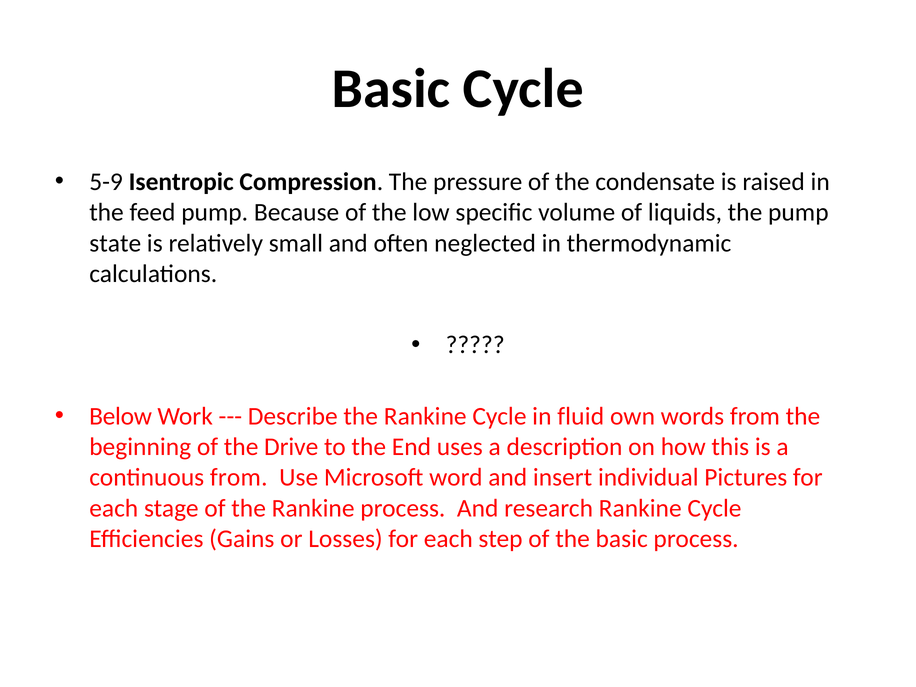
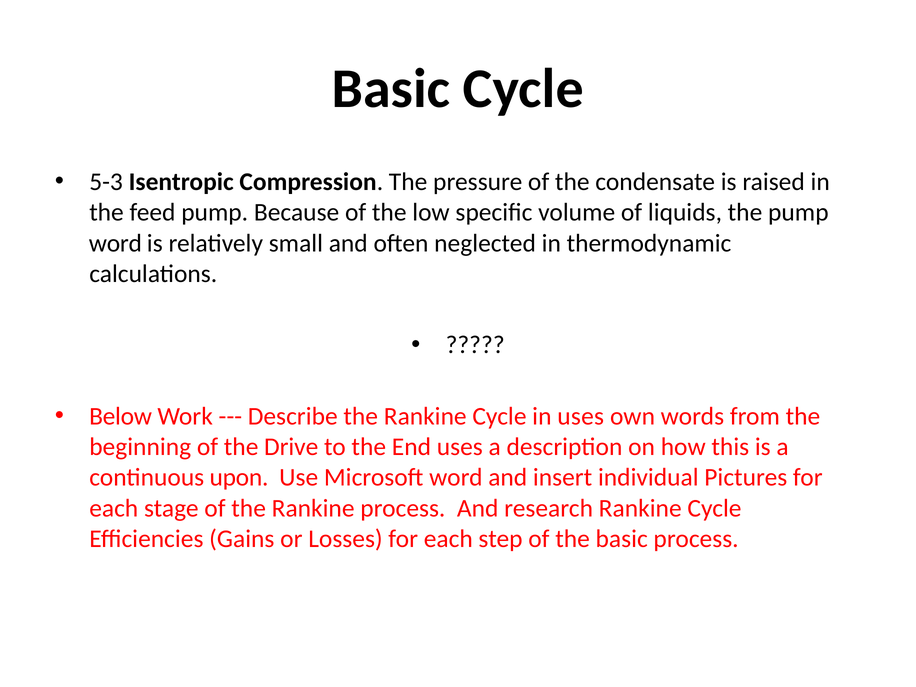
5-9: 5-9 -> 5-3
state at (115, 243): state -> word
in fluid: fluid -> uses
continuous from: from -> upon
